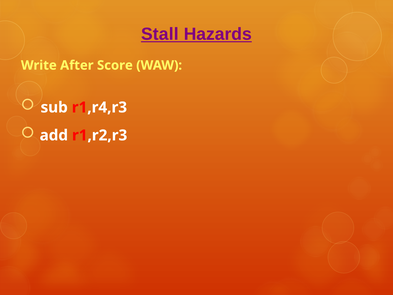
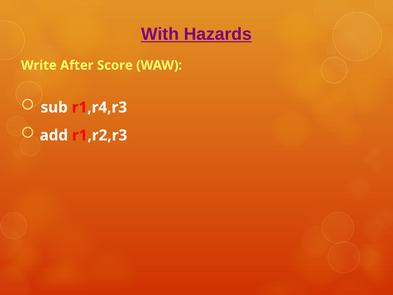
Stall: Stall -> With
